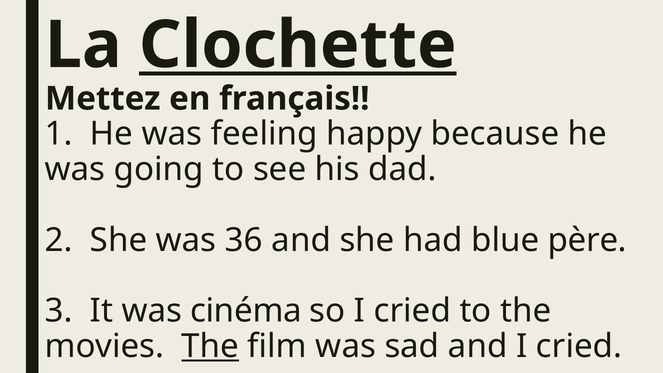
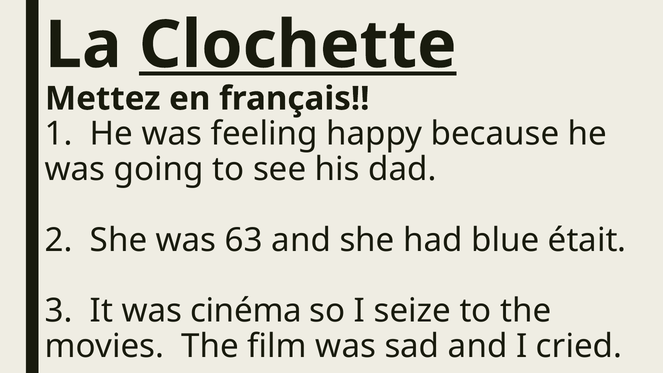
36: 36 -> 63
père: père -> était
so I cried: cried -> seize
The at (210, 346) underline: present -> none
